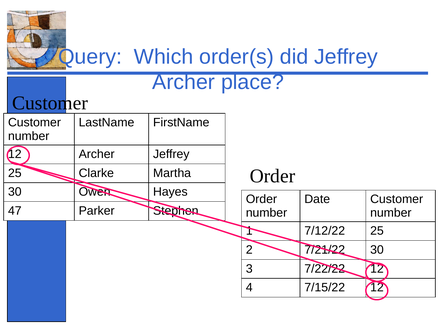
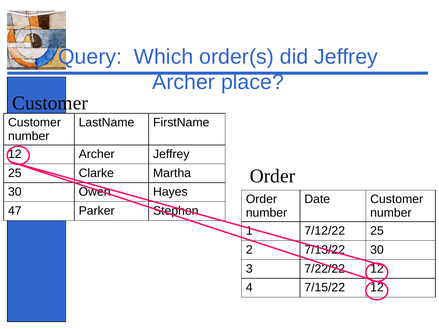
7/21/22: 7/21/22 -> 7/13/22
